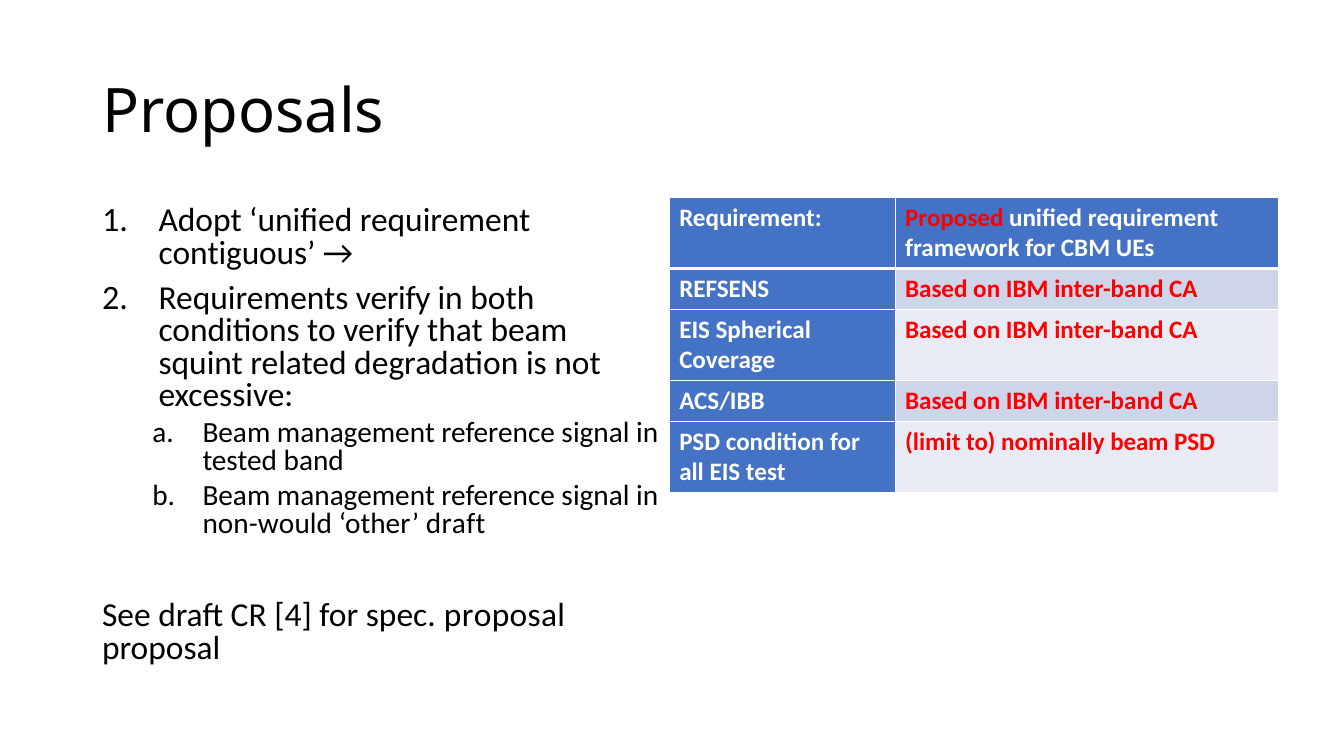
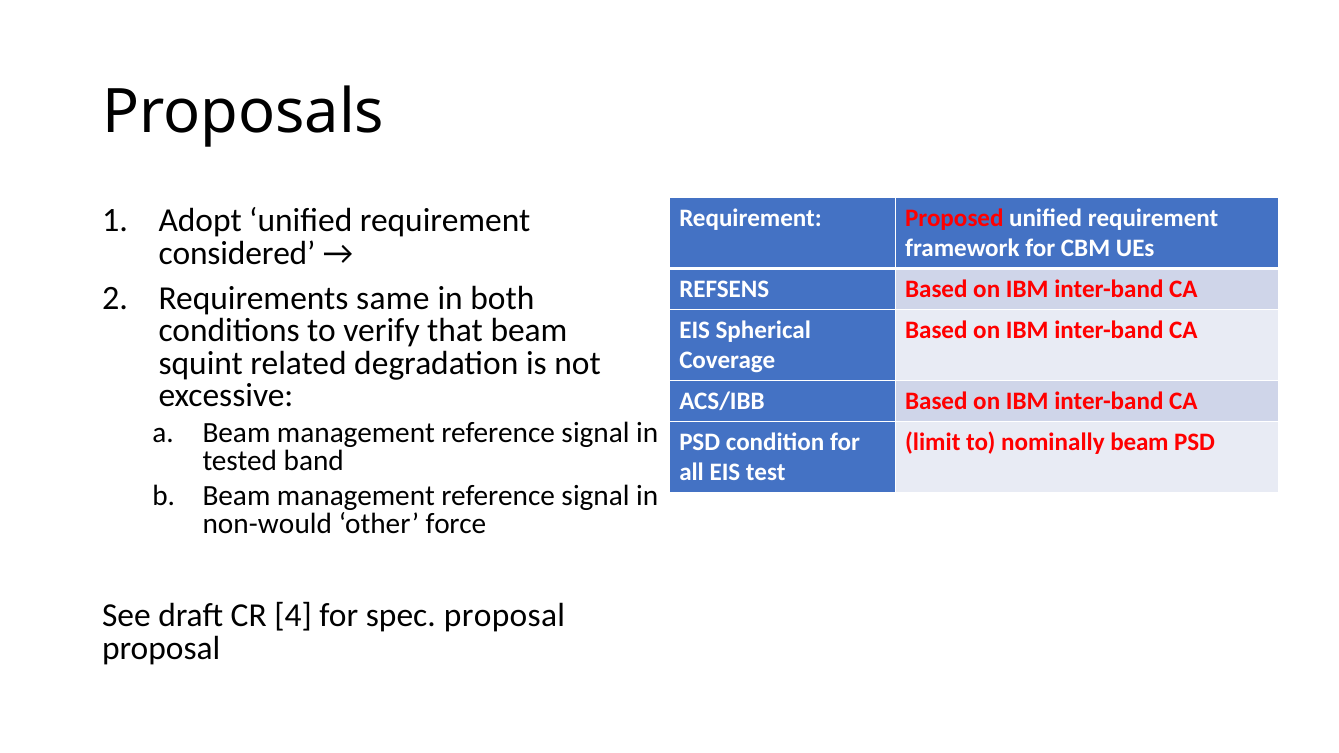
contiguous: contiguous -> considered
Requirements verify: verify -> same
other draft: draft -> force
